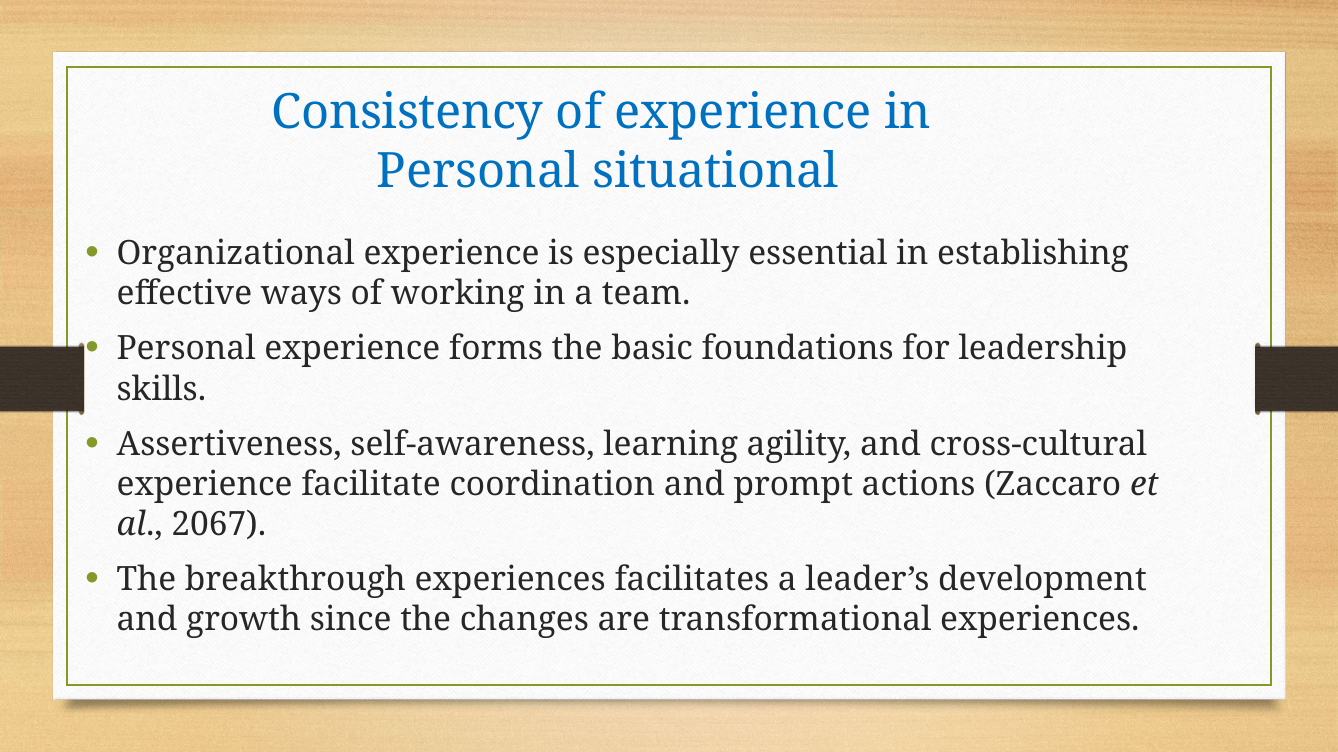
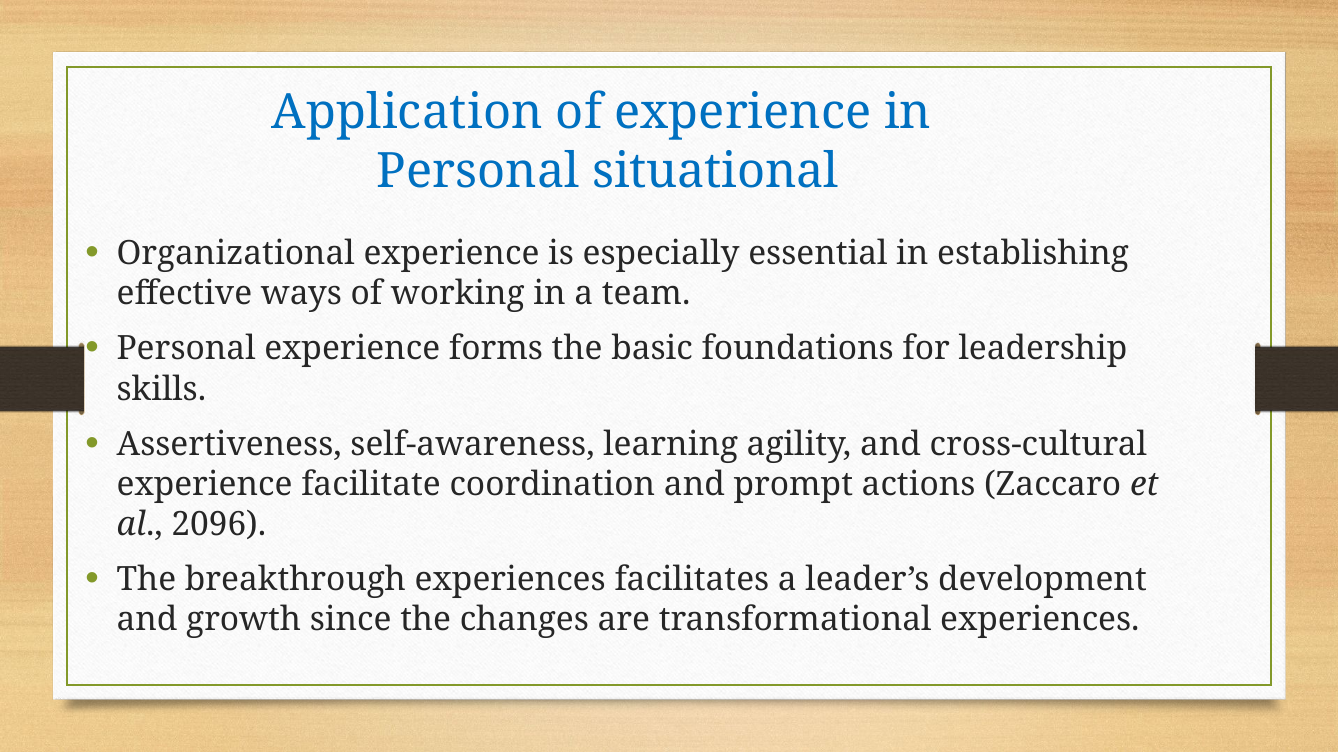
Consistency: Consistency -> Application
2067: 2067 -> 2096
